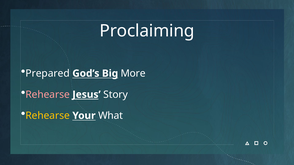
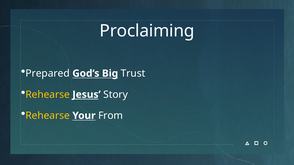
More: More -> Trust
Rehearse at (48, 95) colour: pink -> yellow
What: What -> From
